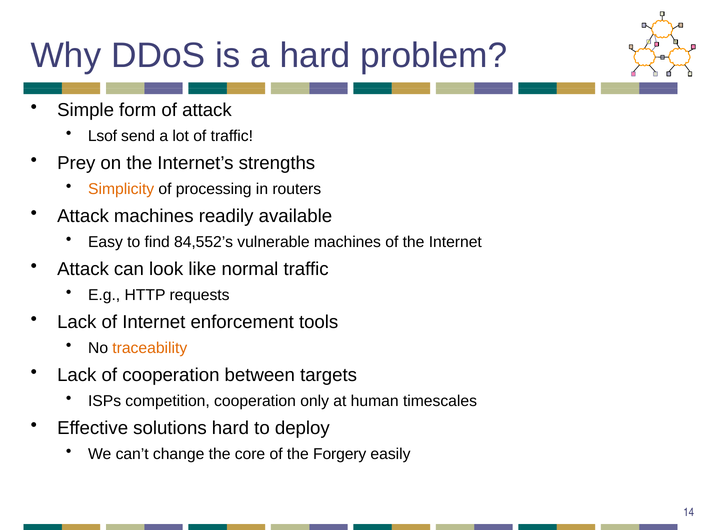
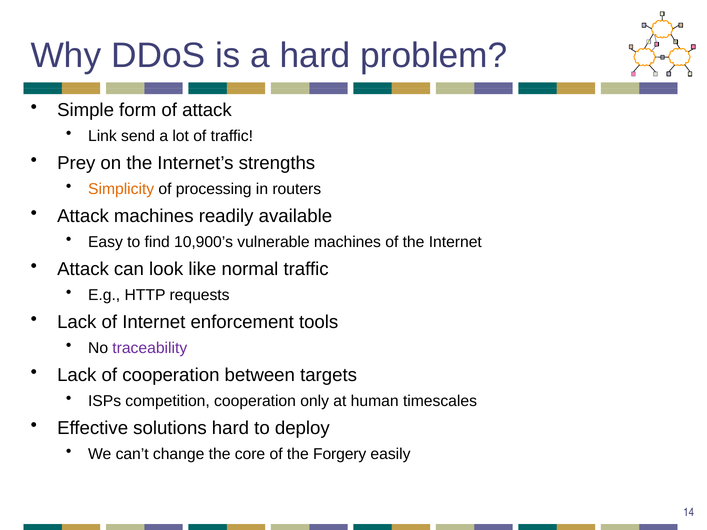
Lsof: Lsof -> Link
84,552’s: 84,552’s -> 10,900’s
traceability colour: orange -> purple
